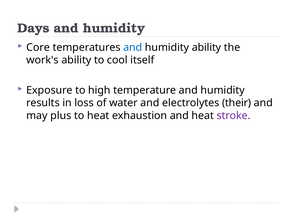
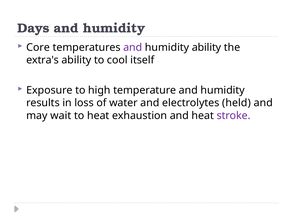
and at (133, 48) colour: blue -> purple
work's: work's -> extra's
their: their -> held
plus: plus -> wait
